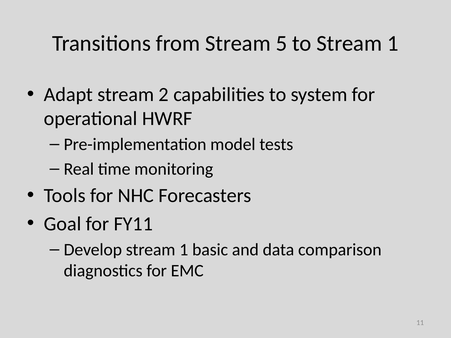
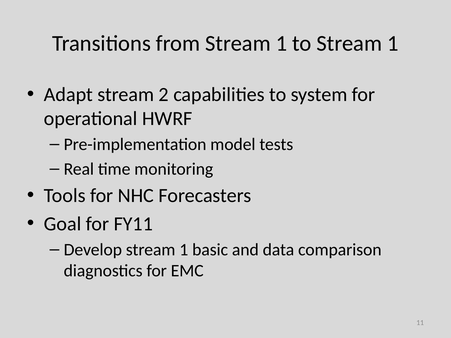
from Stream 5: 5 -> 1
